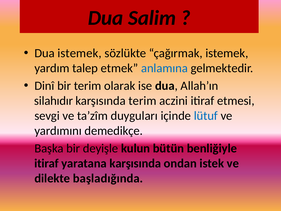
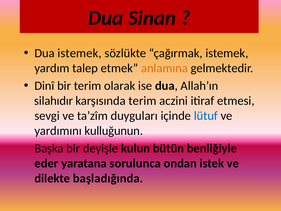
Salim: Salim -> Sinan
anlamına colour: blue -> orange
demedikçe: demedikçe -> kulluğunun
itiraf at (47, 163): itiraf -> eder
yaratana karşısında: karşısında -> sorulunca
